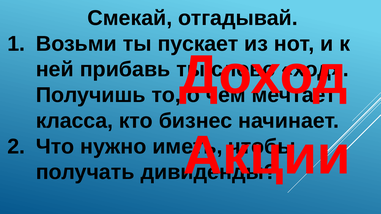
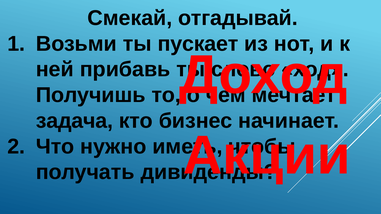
класса: класса -> задача
